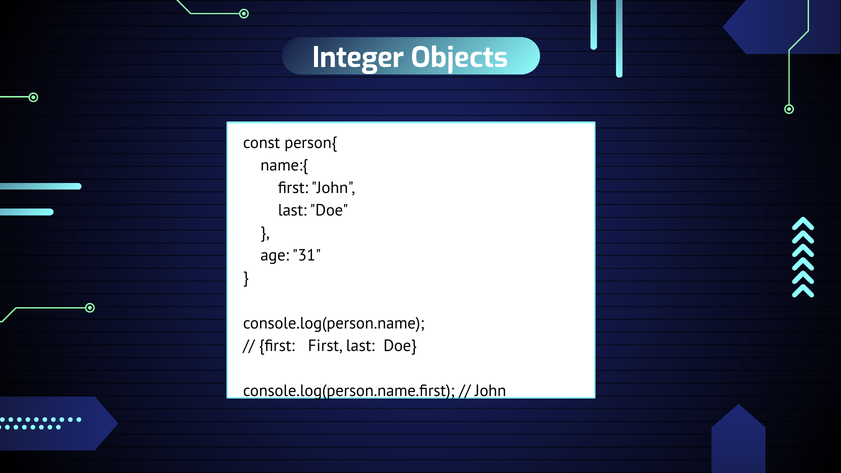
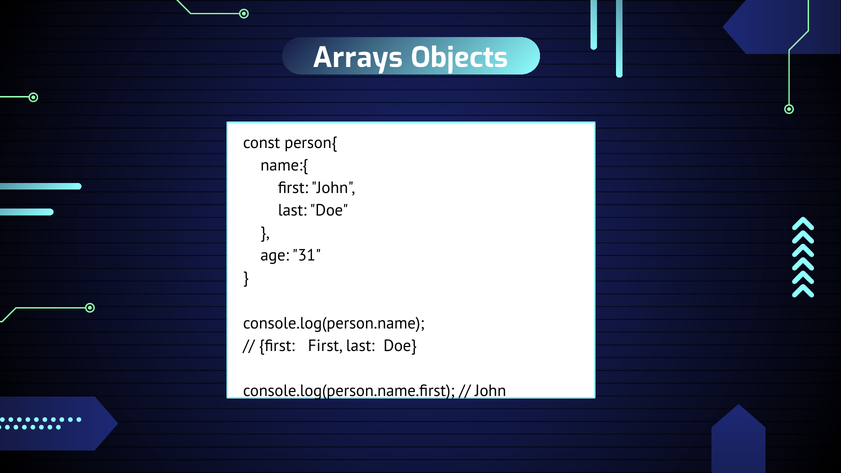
Integer: Integer -> Arrays
